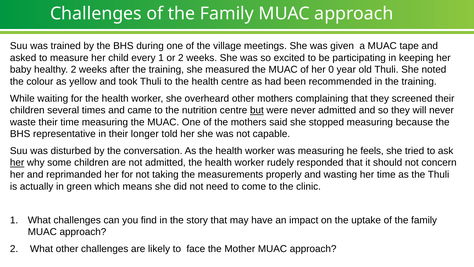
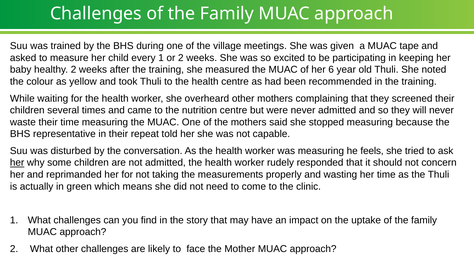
0: 0 -> 6
but underline: present -> none
longer: longer -> repeat
